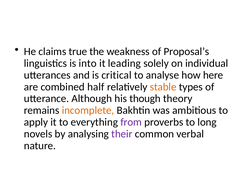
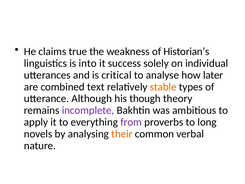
Proposal’s: Proposal’s -> Historian’s
leading: leading -> success
here: here -> later
half: half -> text
incomplete colour: orange -> purple
their colour: purple -> orange
